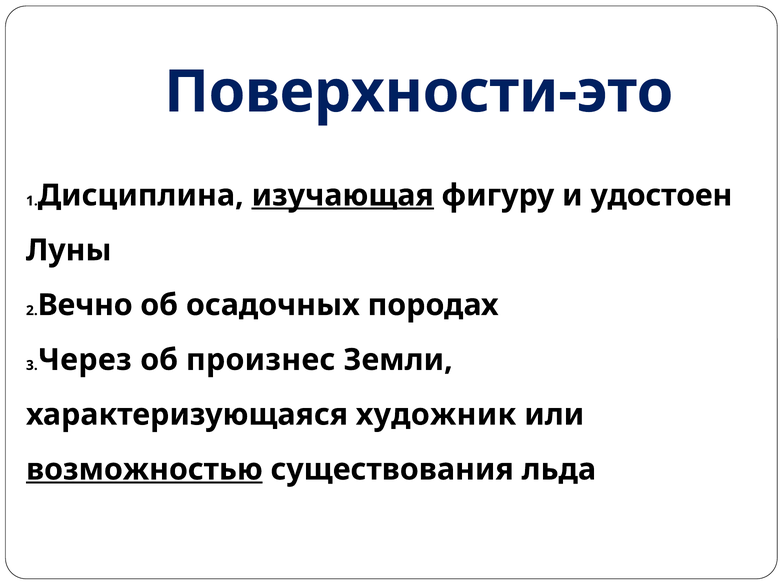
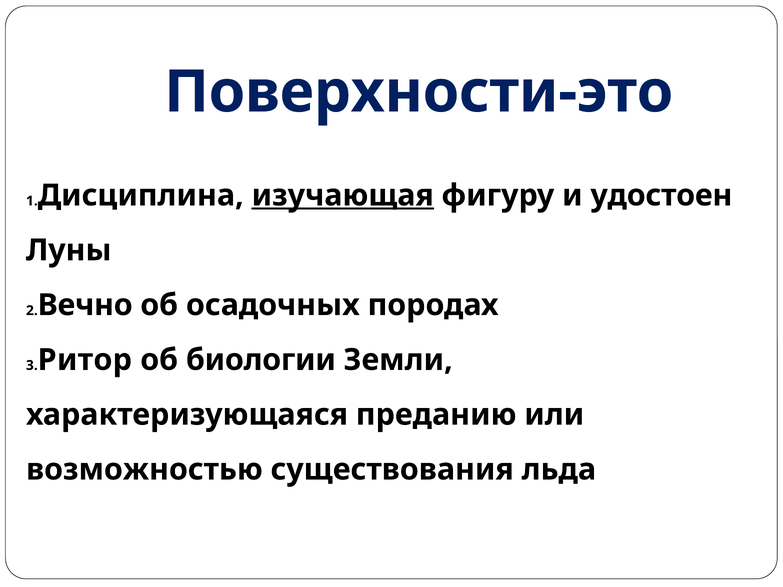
Через: Через -> Ритор
произнес: произнес -> биологии
художник: художник -> преданию
возможностью underline: present -> none
